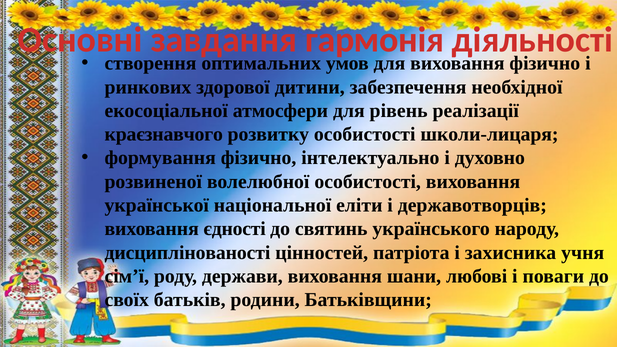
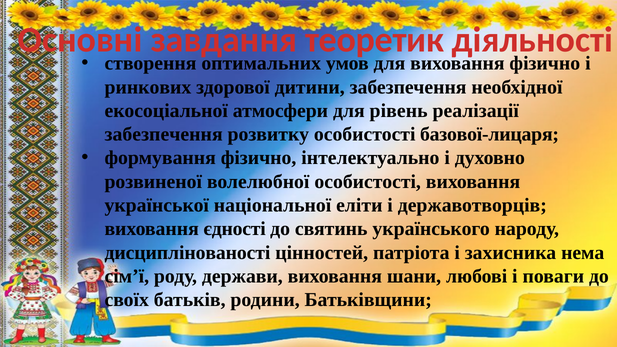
гармонія: гармонія -> теоретик
краєзнавчого at (164, 134): краєзнавчого -> забезпечення
школи-лицаря: школи-лицаря -> базової-лицаря
учня: учня -> нема
